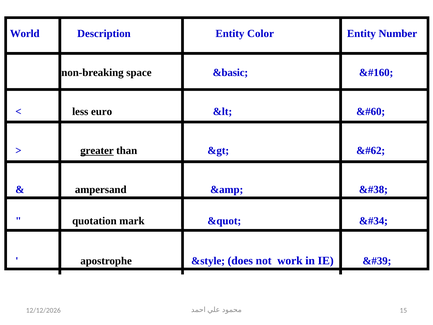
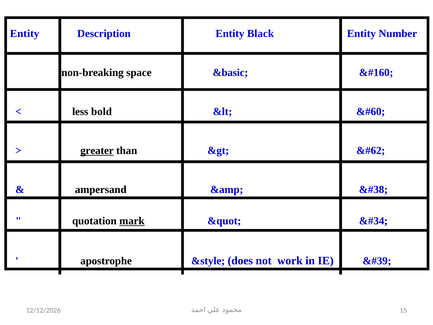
World at (25, 34): World -> Entity
Color: Color -> Black
euro: euro -> bold
mark underline: none -> present
